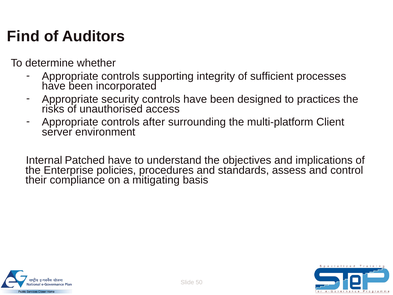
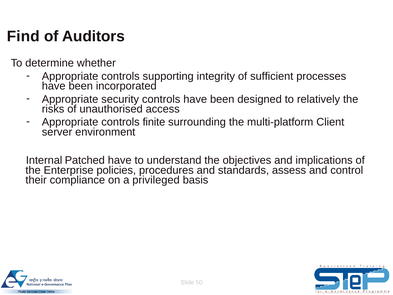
practices: practices -> relatively
after: after -> finite
mitigating: mitigating -> privileged
